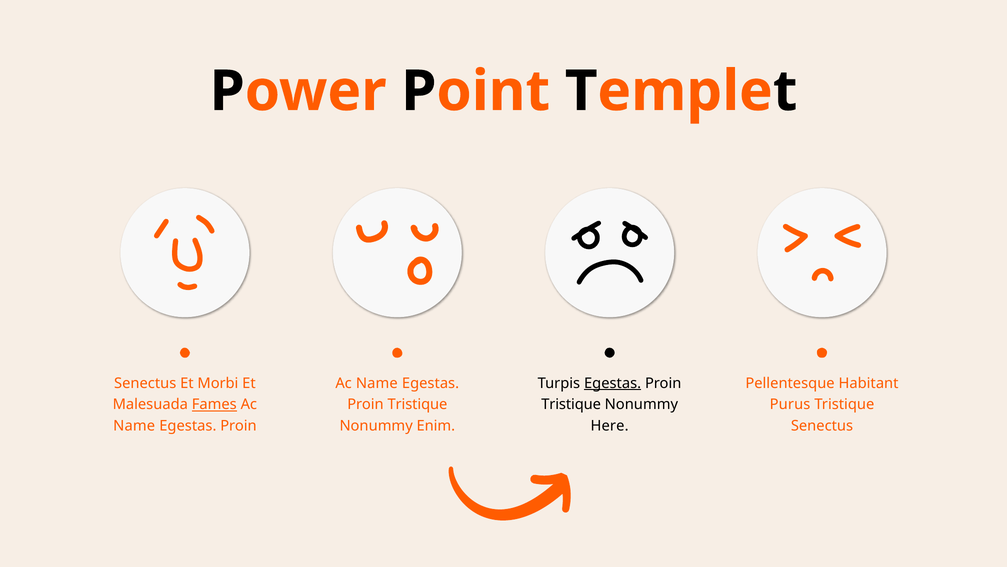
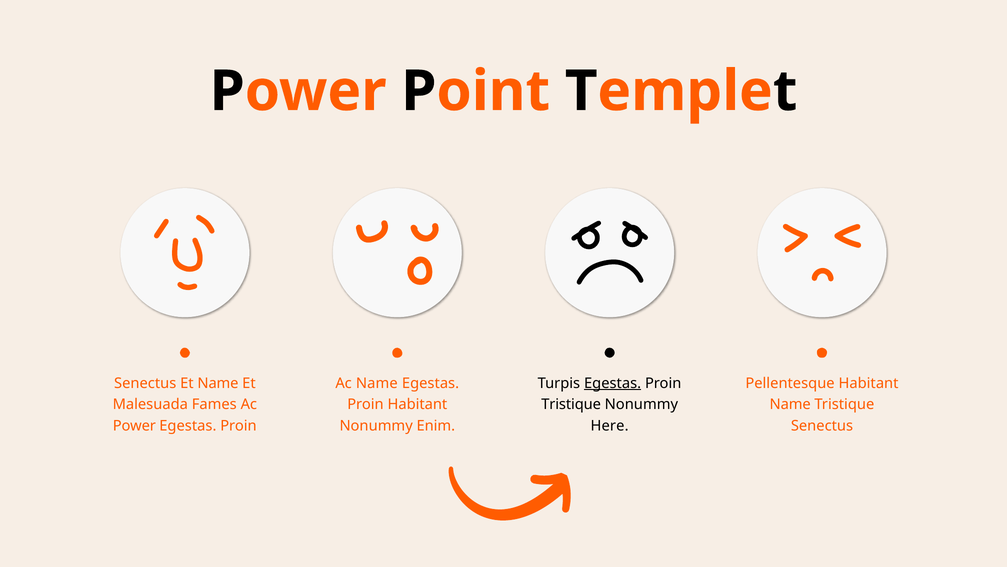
Et Morbi: Morbi -> Name
Fames underline: present -> none
Tristique at (417, 404): Tristique -> Habitant
Purus at (790, 404): Purus -> Name
Name at (134, 425): Name -> Power
